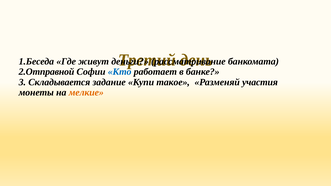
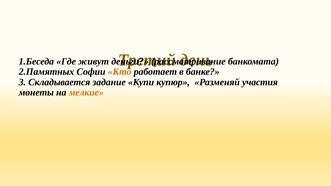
2.Отправной: 2.Отправной -> 2.Памятных
Кто colour: blue -> orange
такое: такое -> купюр
